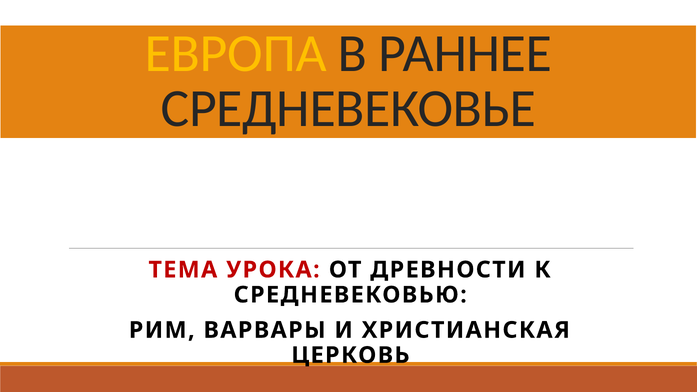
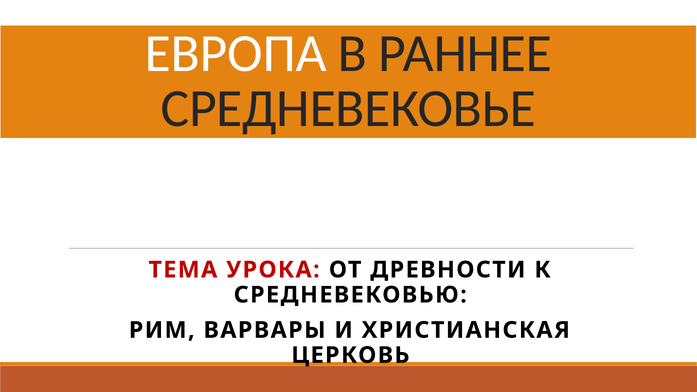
ЕВРОПА colour: yellow -> white
